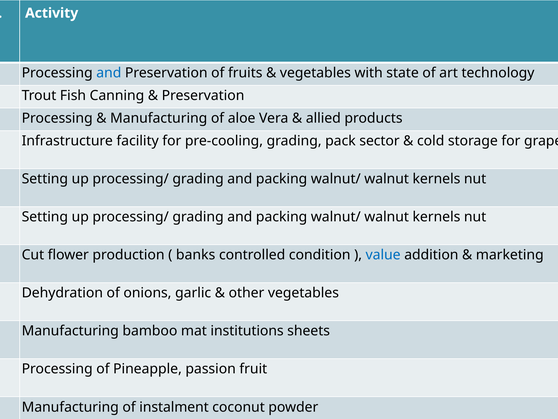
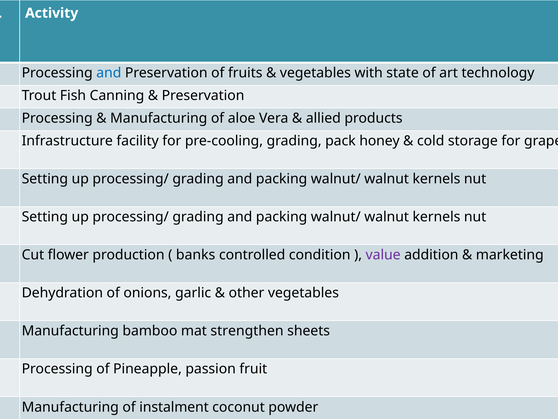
sector: sector -> honey
value colour: blue -> purple
institutions: institutions -> strengthen
